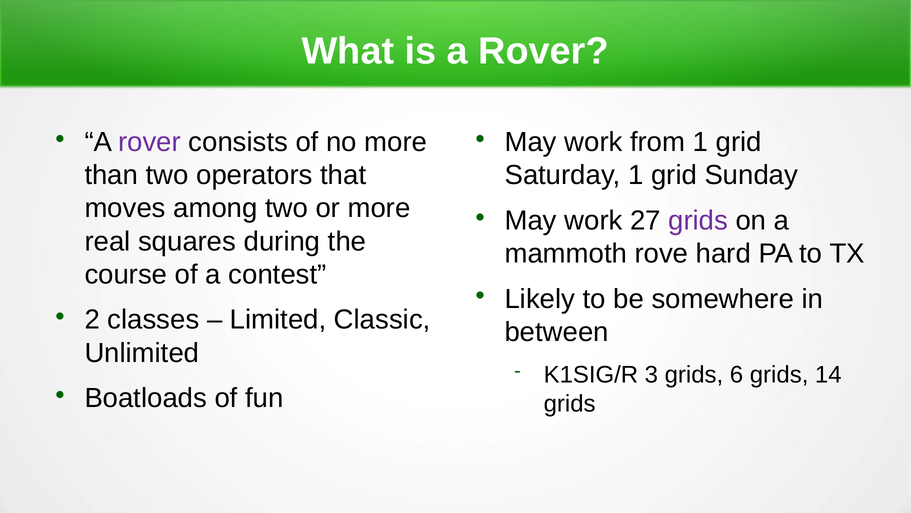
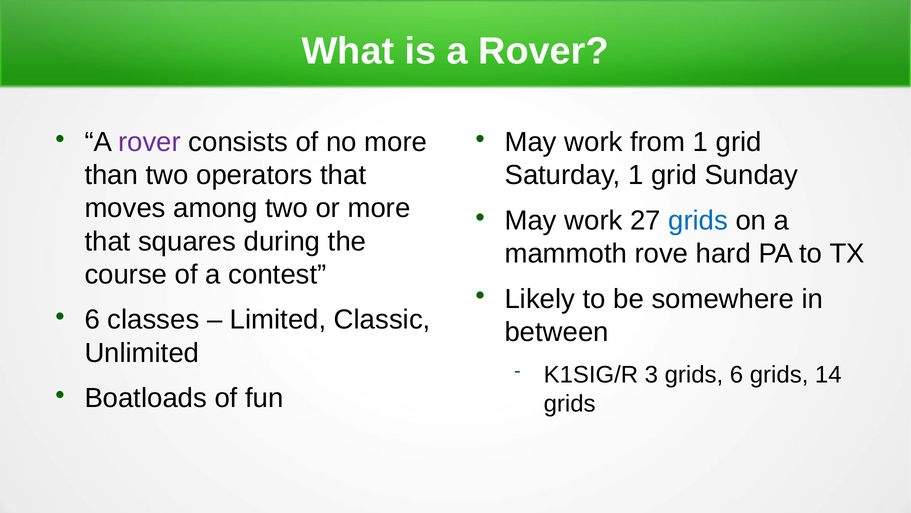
grids at (698, 220) colour: purple -> blue
real at (108, 241): real -> that
2 at (92, 319): 2 -> 6
